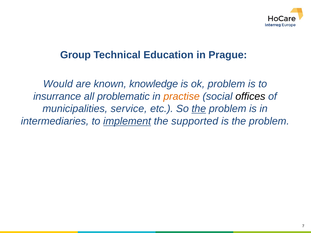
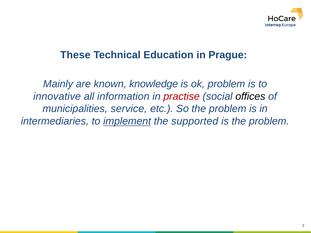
Group: Group -> These
Would: Would -> Mainly
insurrance: insurrance -> innovative
problematic: problematic -> information
practise colour: orange -> red
the at (199, 109) underline: present -> none
